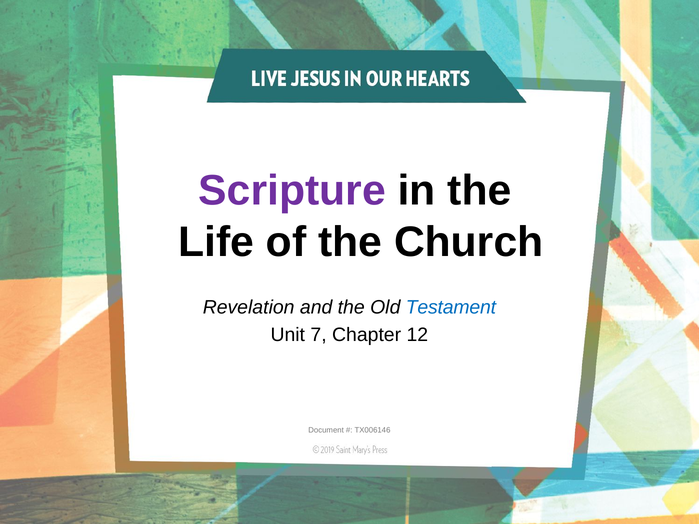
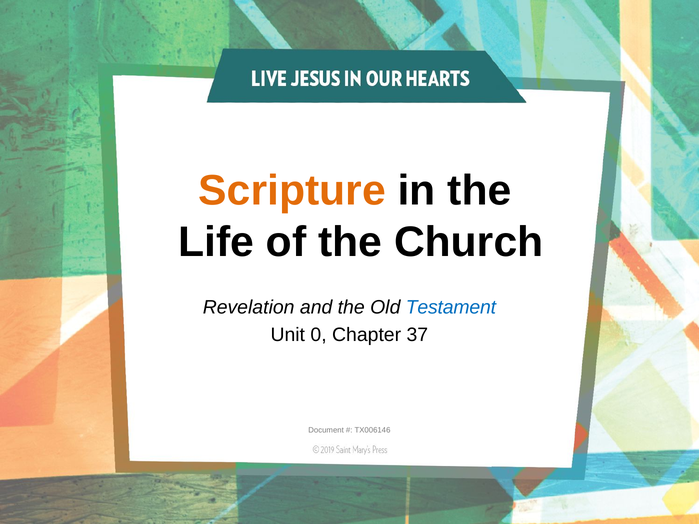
Scripture colour: purple -> orange
7: 7 -> 0
12: 12 -> 37
